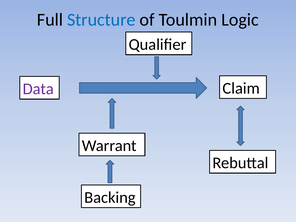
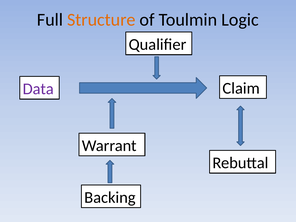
Structure colour: blue -> orange
